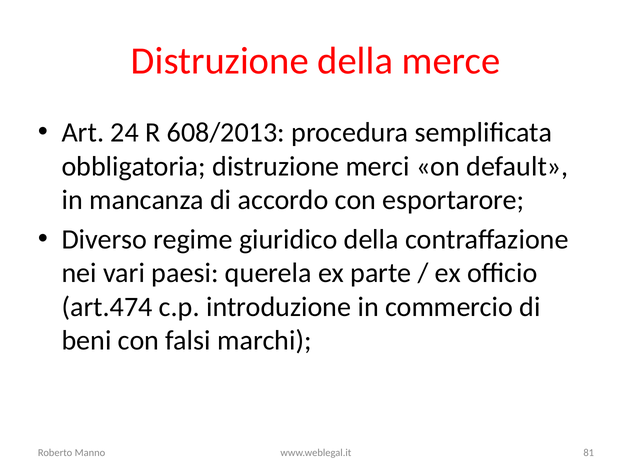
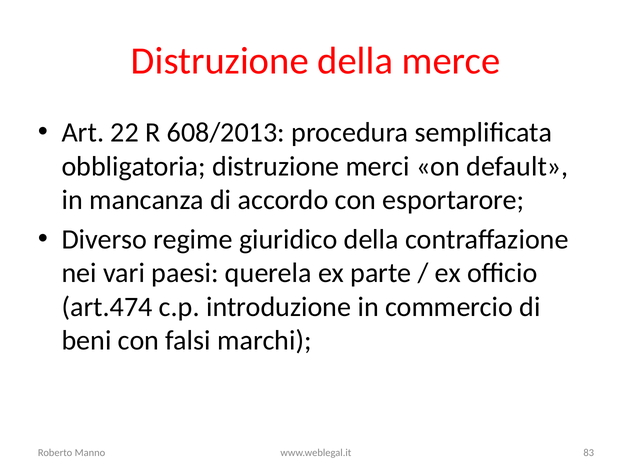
24: 24 -> 22
81: 81 -> 83
